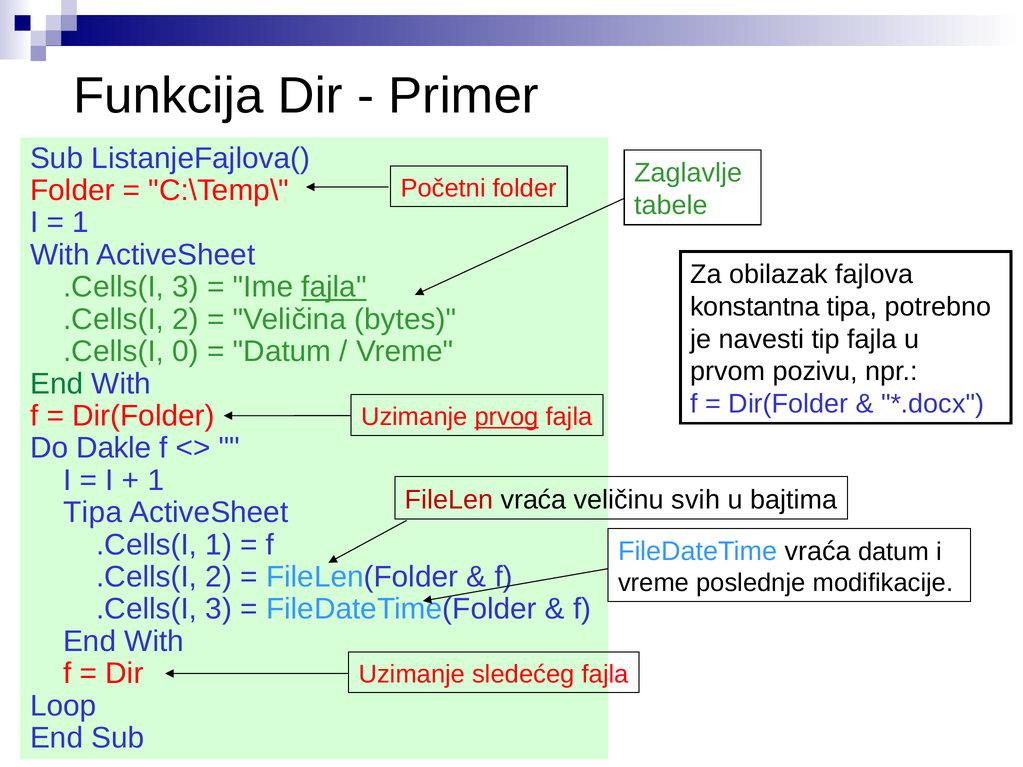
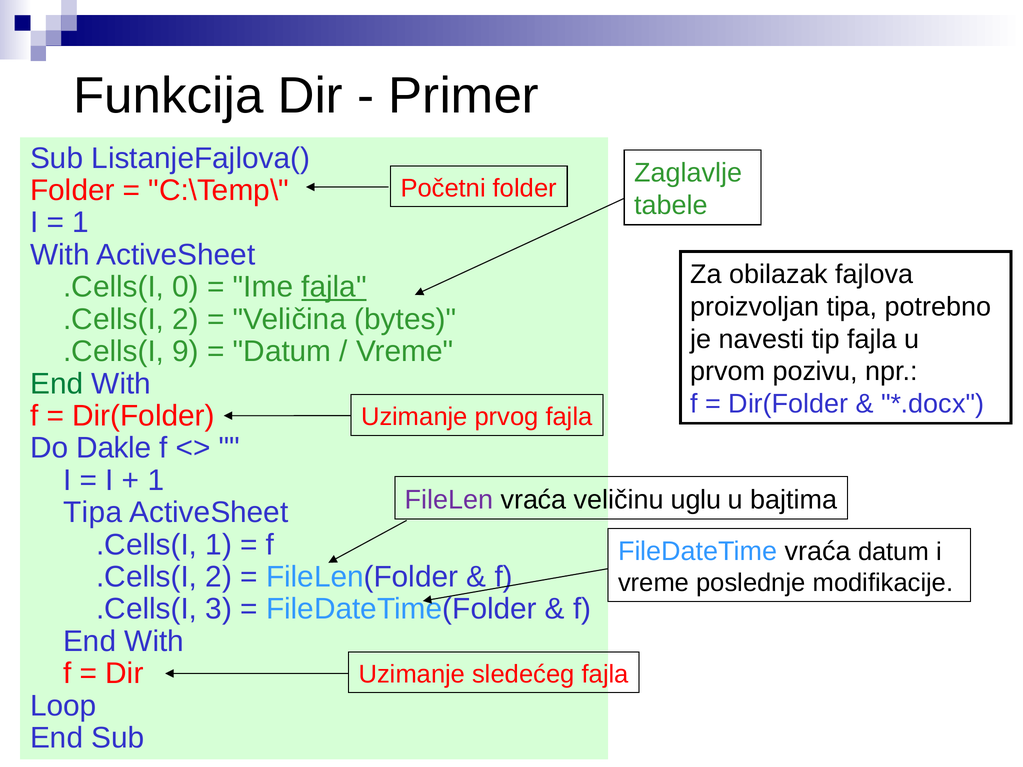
3 at (186, 287): 3 -> 0
konstantna: konstantna -> proizvoljan
0: 0 -> 9
prvog underline: present -> none
FileLen colour: red -> purple
svih: svih -> uglu
